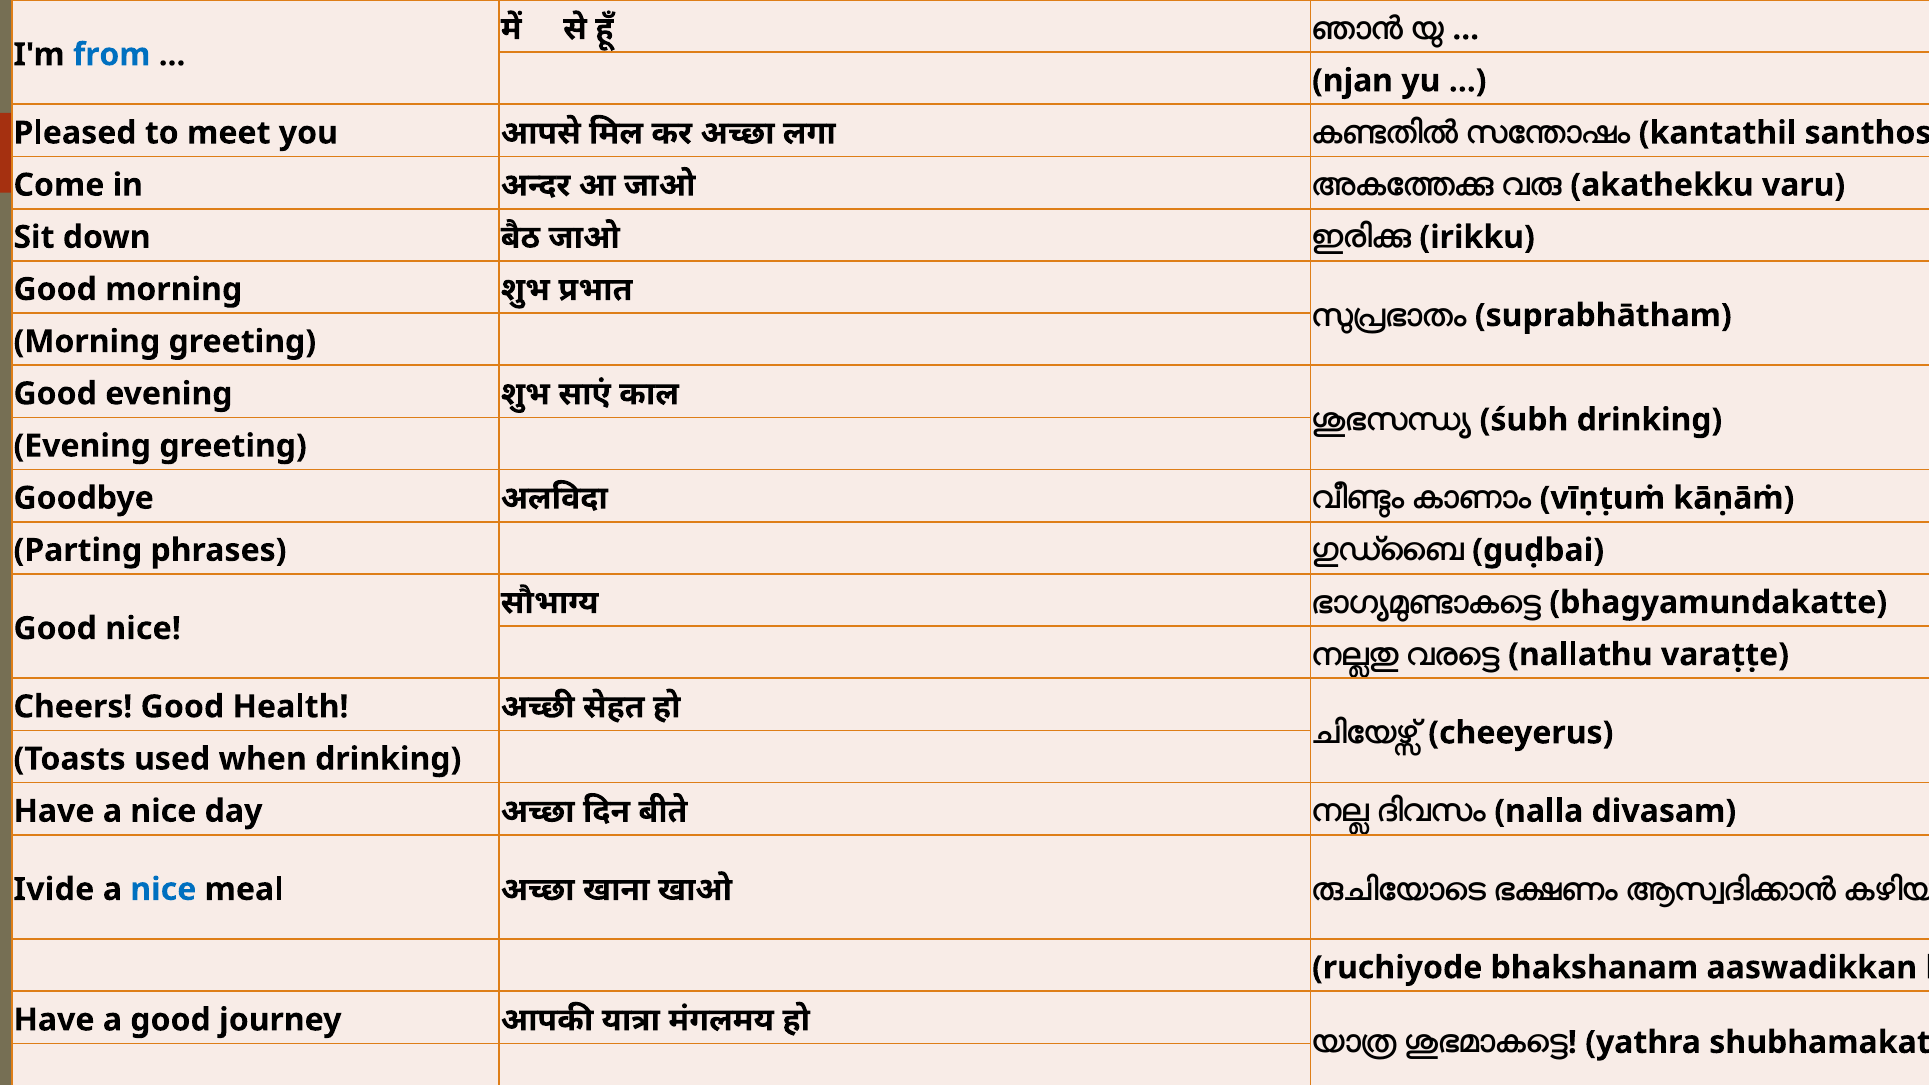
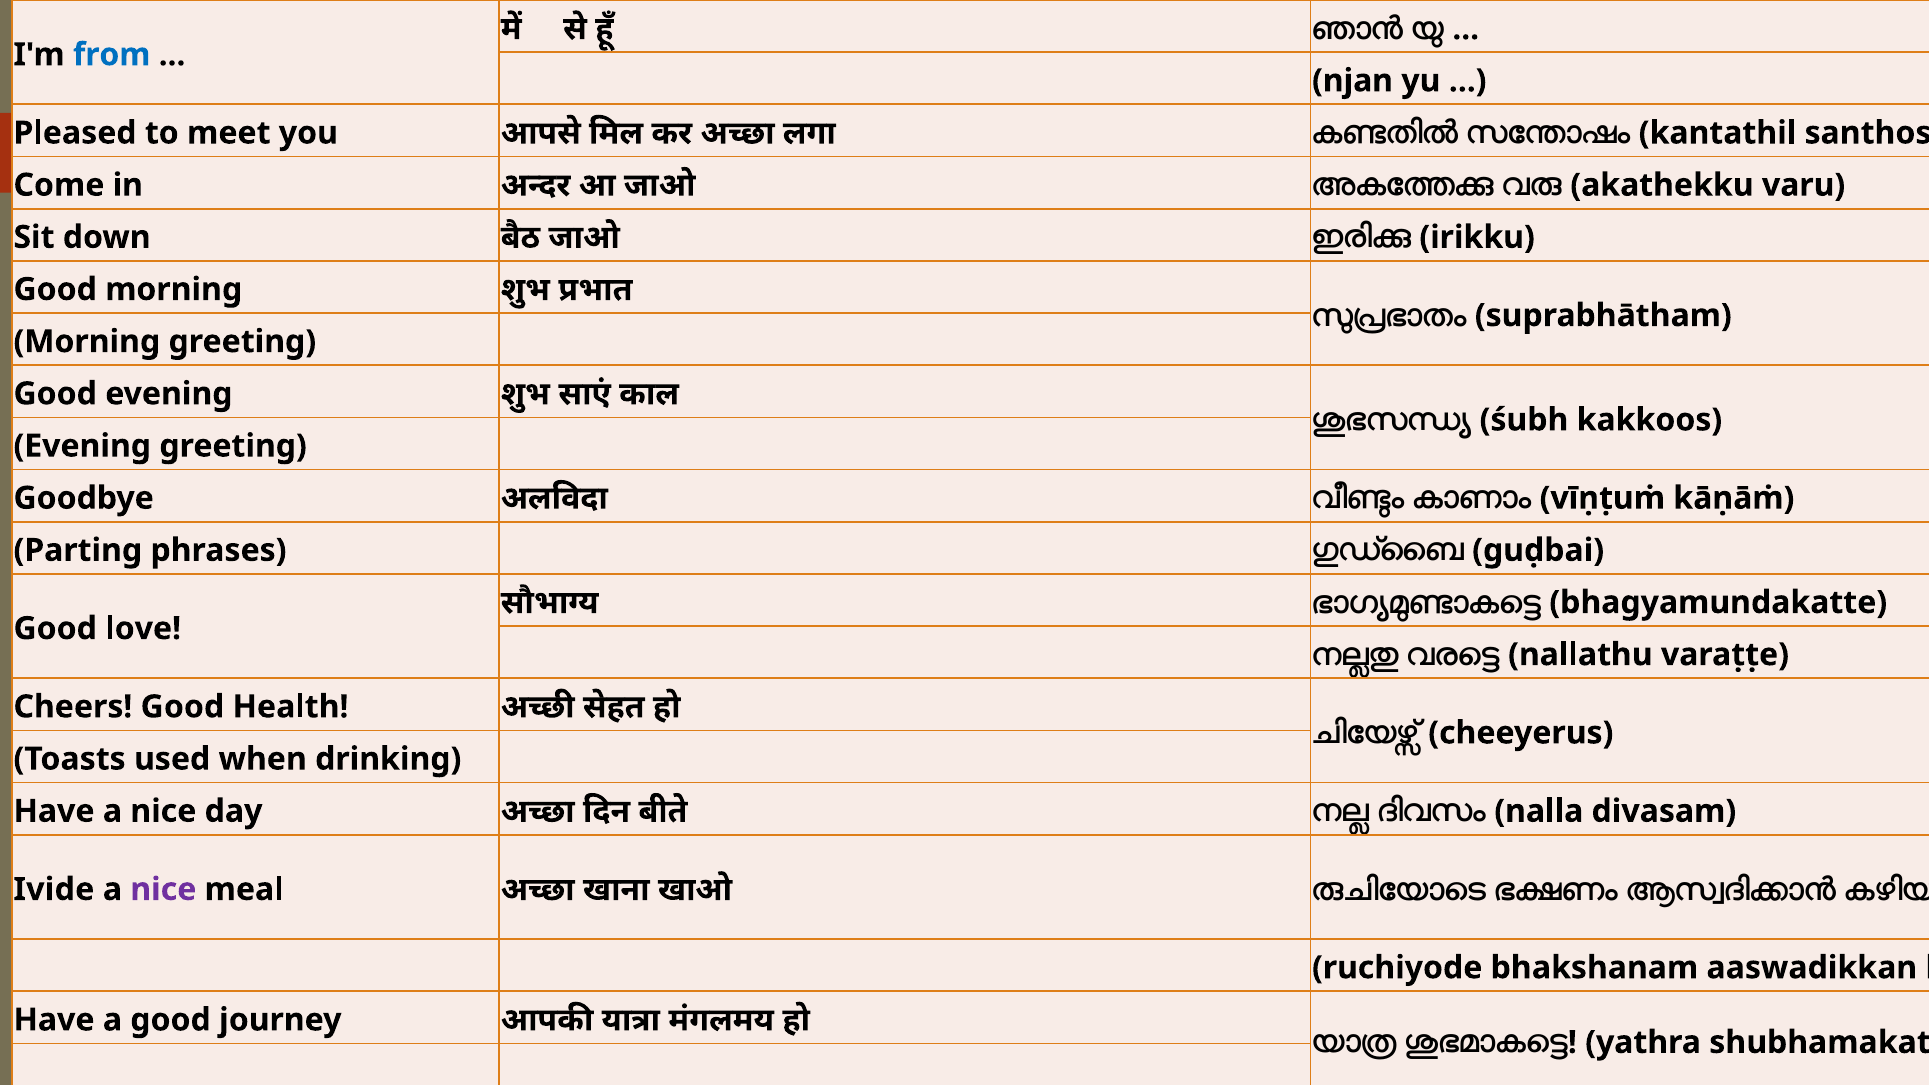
śubh drinking: drinking -> kakkoos
Good nice: nice -> love
nice at (163, 889) colour: blue -> purple
